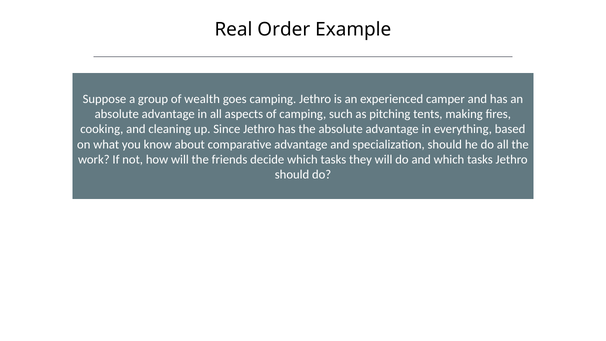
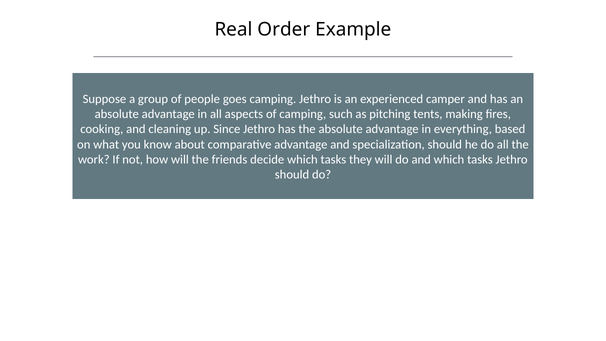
wealth: wealth -> people
